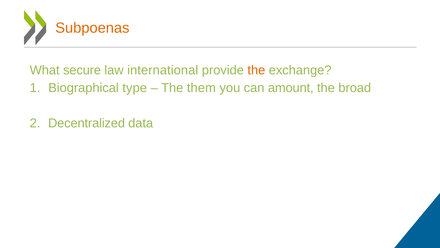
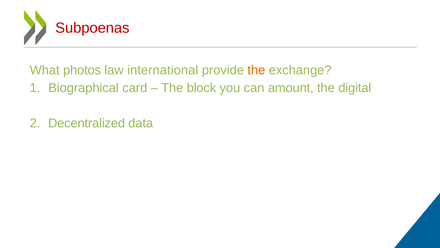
Subpoenas colour: orange -> red
secure: secure -> photos
type: type -> card
them: them -> block
broad: broad -> digital
